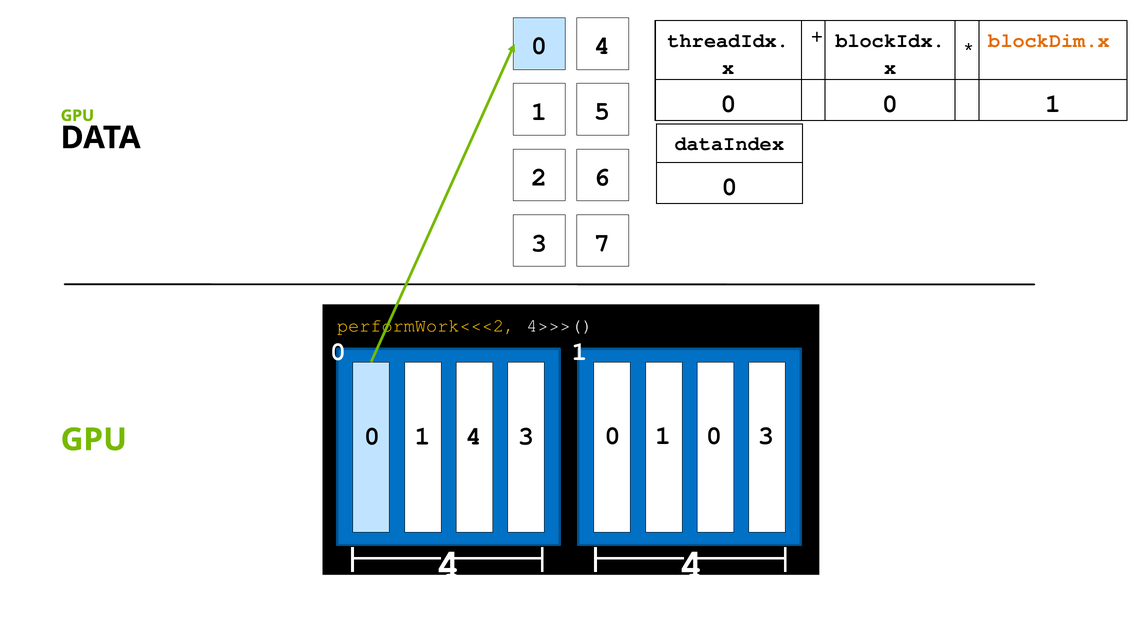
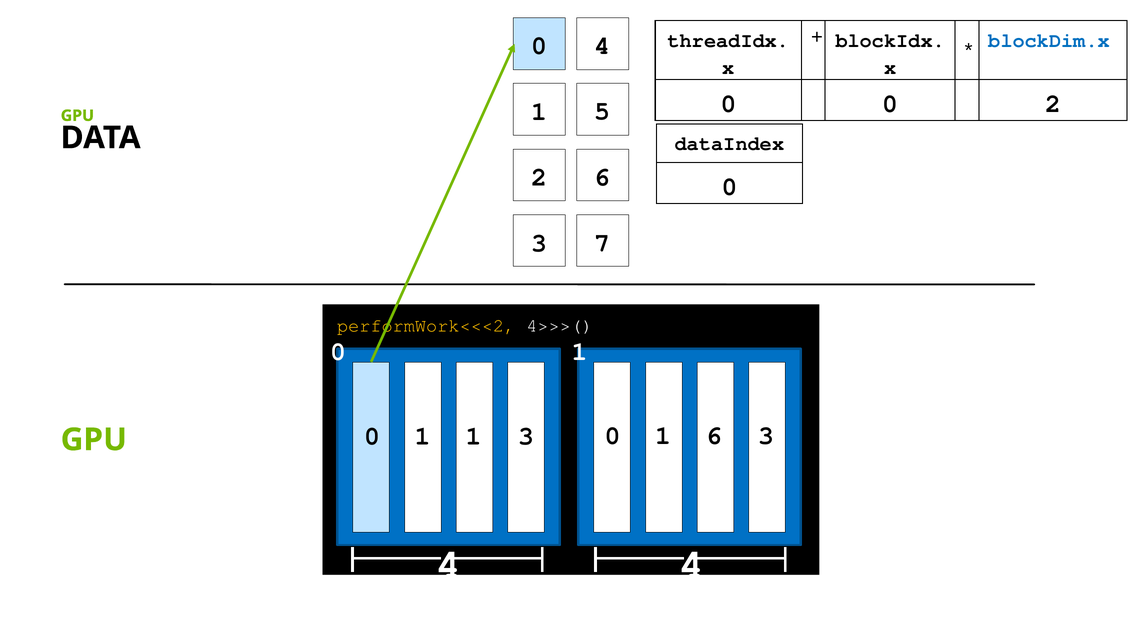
blockDim.x colour: orange -> blue
0 0 1: 1 -> 2
4 at (474, 436): 4 -> 1
1 0: 0 -> 6
